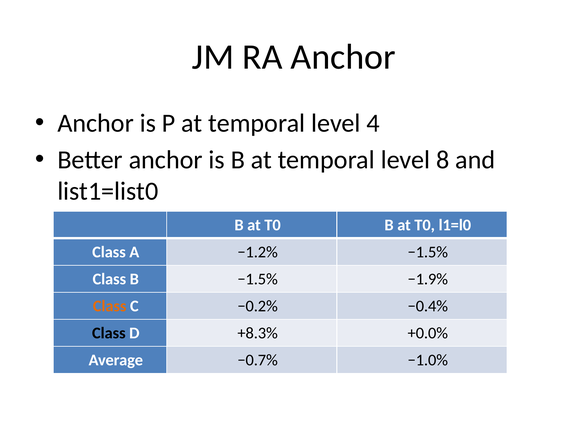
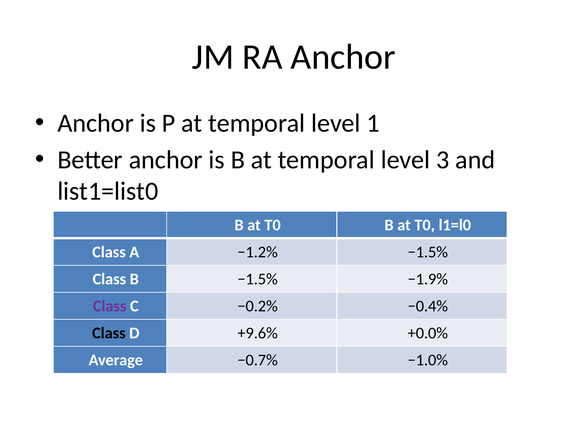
4: 4 -> 1
8: 8 -> 3
Class at (110, 306) colour: orange -> purple
+8.3%: +8.3% -> +9.6%
